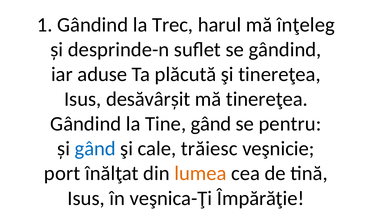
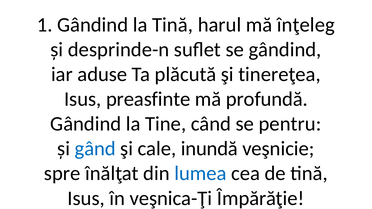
la Trec: Trec -> Tină
desăvârșit: desăvârșit -> preasfinte
mă tinereţea: tinereţea -> profundă
Tine gând: gând -> când
trăiesc: trăiesc -> inundă
port: port -> spre
lumea colour: orange -> blue
